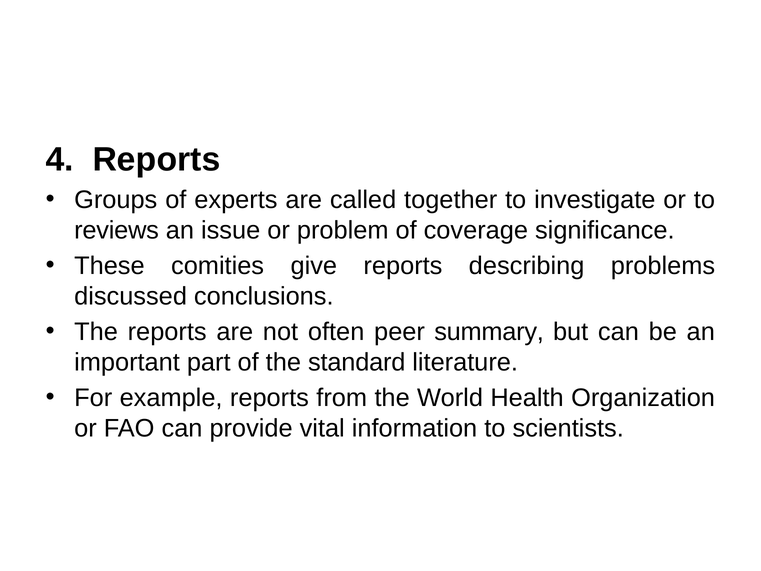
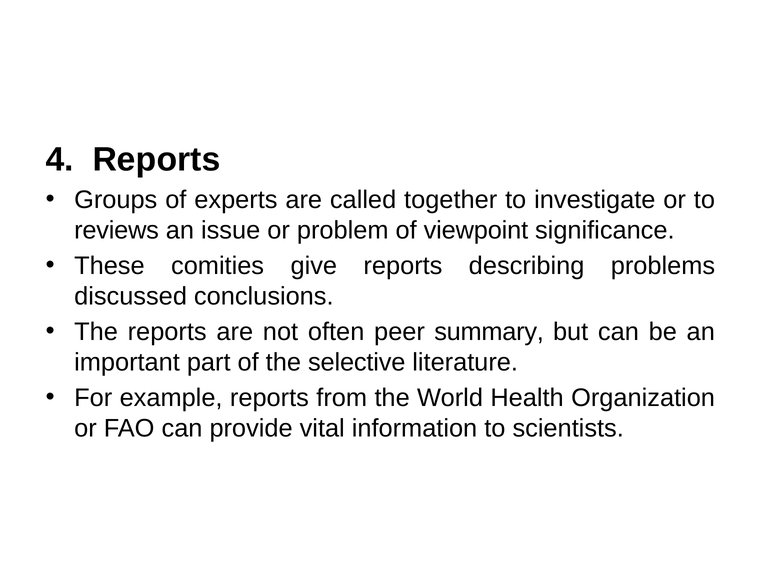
coverage: coverage -> viewpoint
standard: standard -> selective
